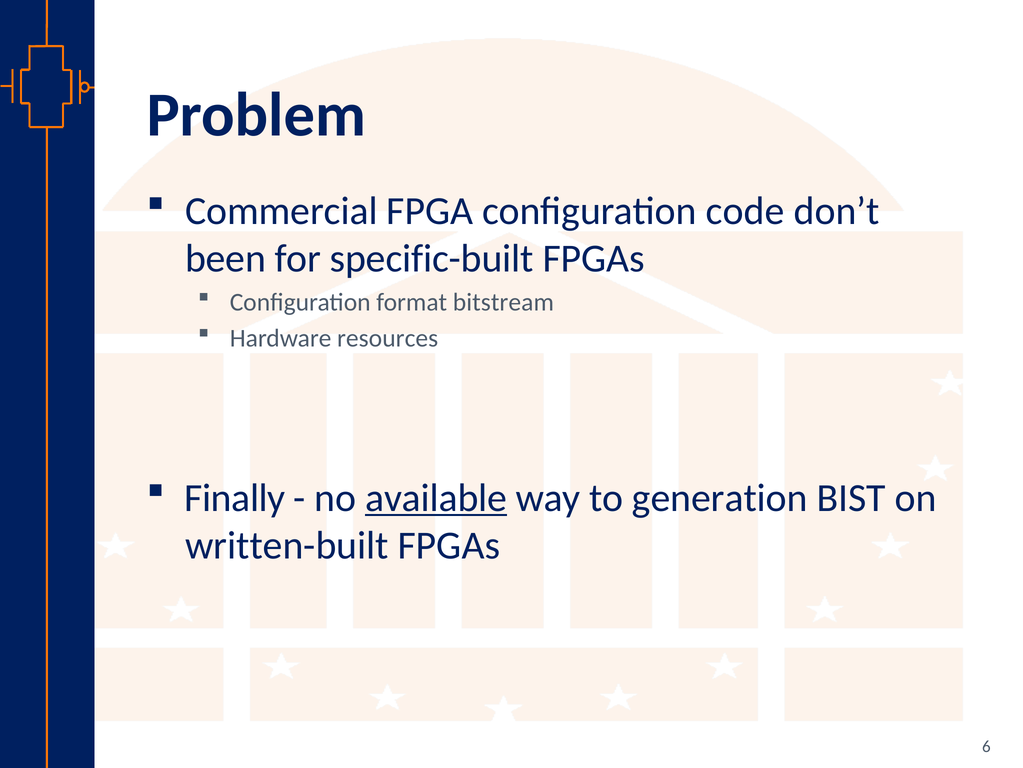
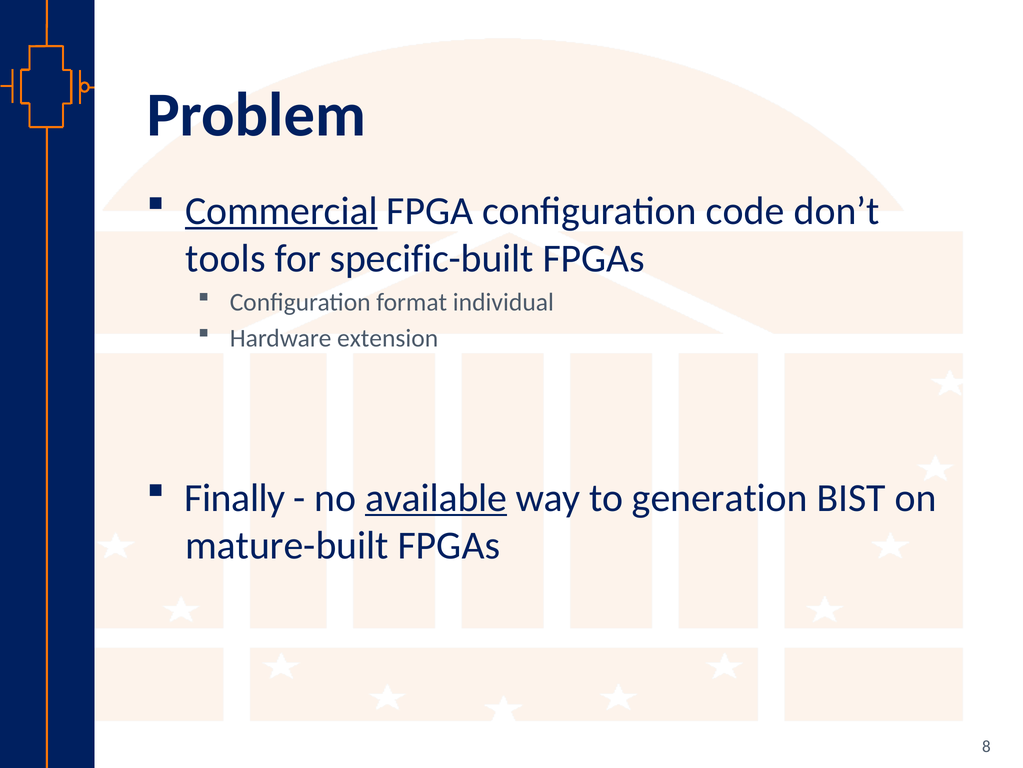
Commercial underline: none -> present
been: been -> tools
bitstream: bitstream -> individual
resources: resources -> extension
written-built: written-built -> mature-built
6: 6 -> 8
